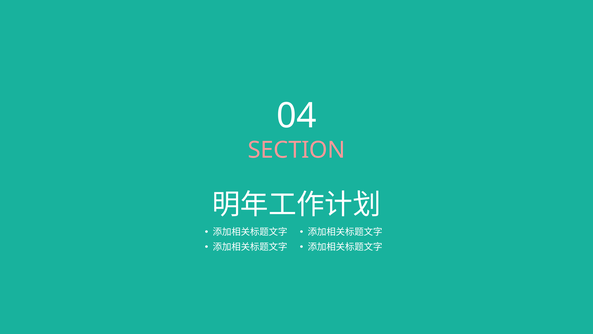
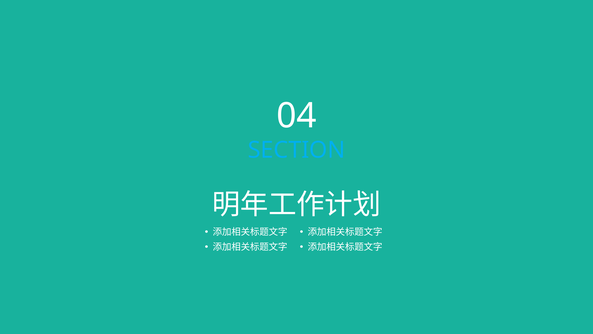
SECTION colour: pink -> light blue
